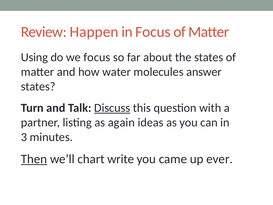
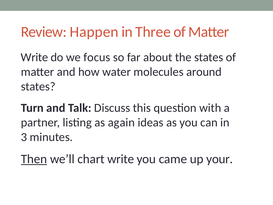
in Focus: Focus -> Three
Using at (34, 57): Using -> Write
answer: answer -> around
Discuss underline: present -> none
ever: ever -> your
